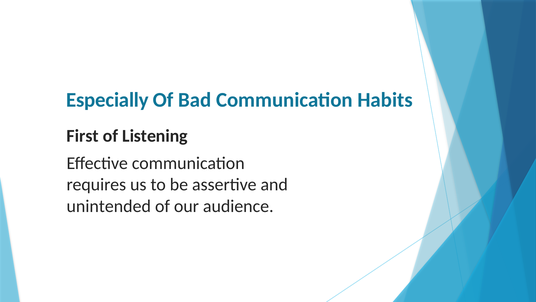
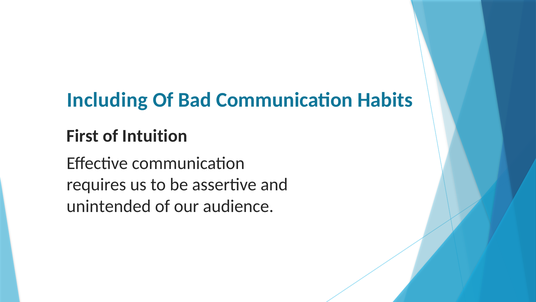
Especially: Especially -> Including
Listening: Listening -> Intuition
